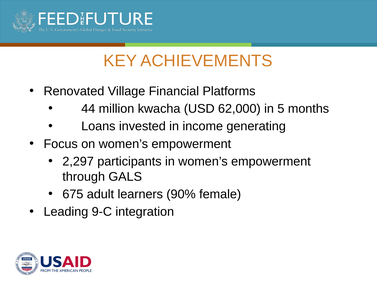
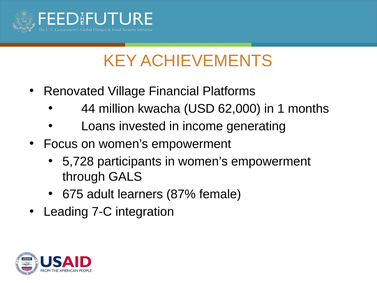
5: 5 -> 1
2,297: 2,297 -> 5,728
90%: 90% -> 87%
9-C: 9-C -> 7-C
